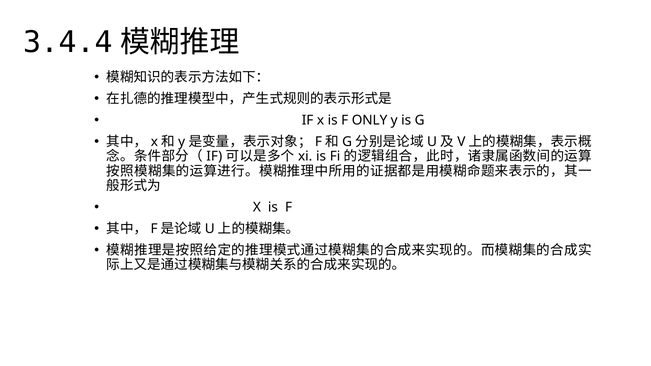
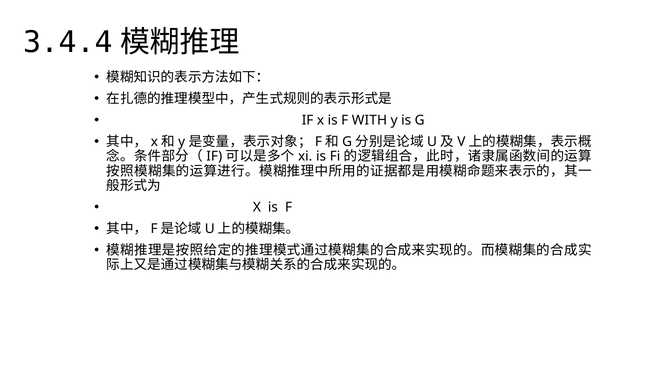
ONLY: ONLY -> WITH
